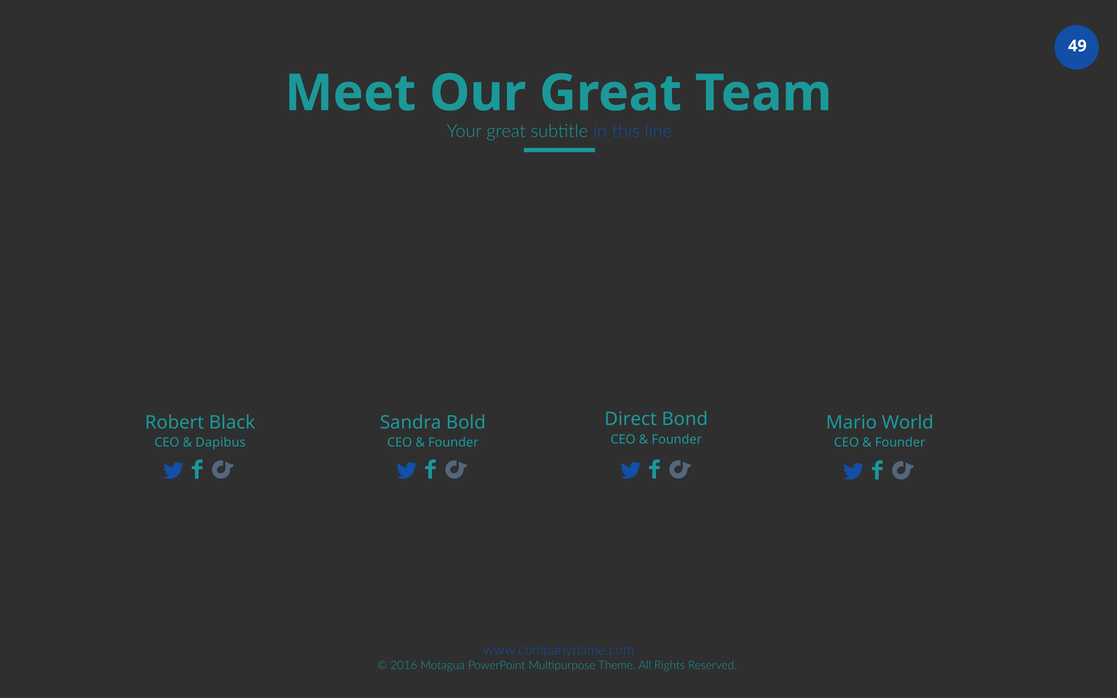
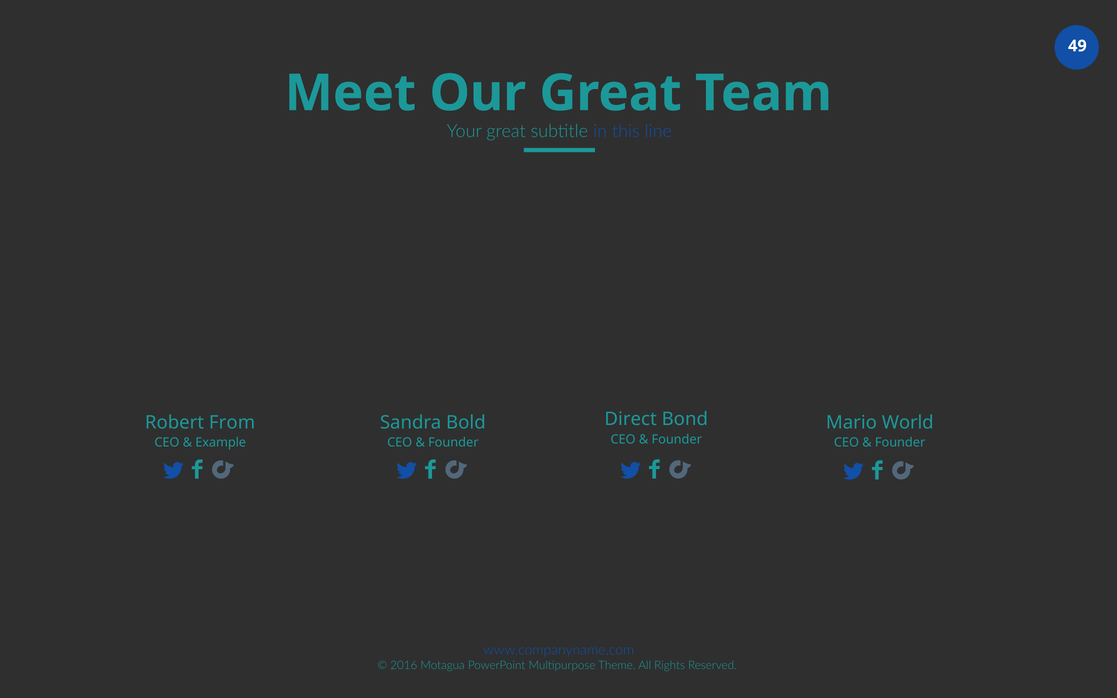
Black: Black -> From
Dapibus: Dapibus -> Example
